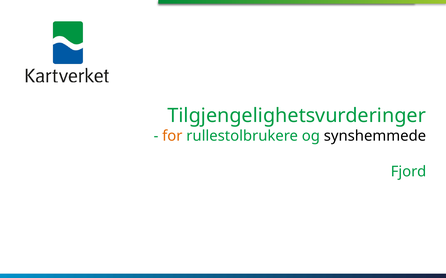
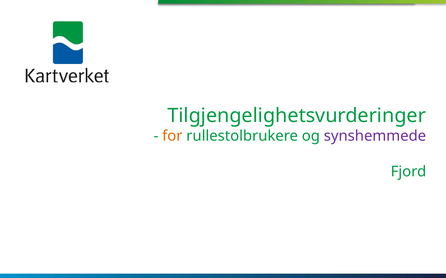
synshemmede colour: black -> purple
